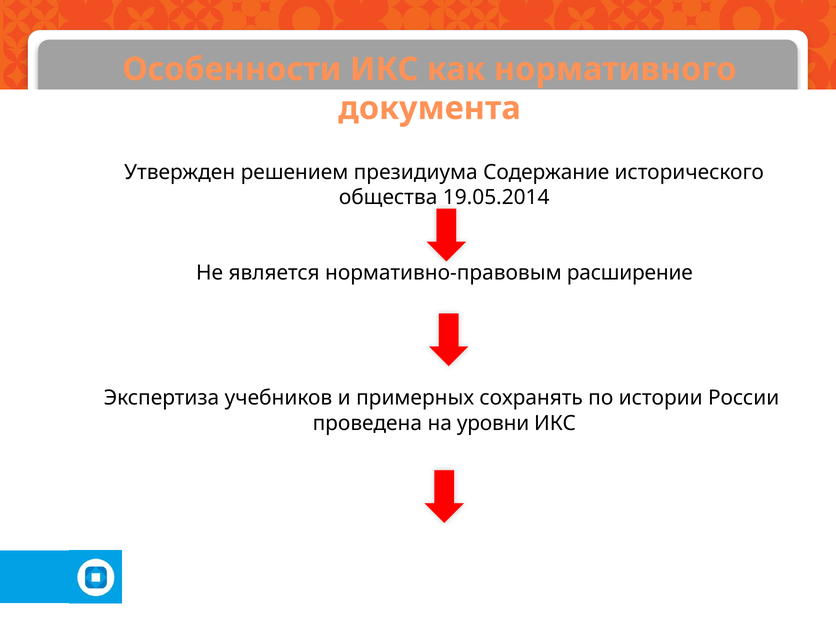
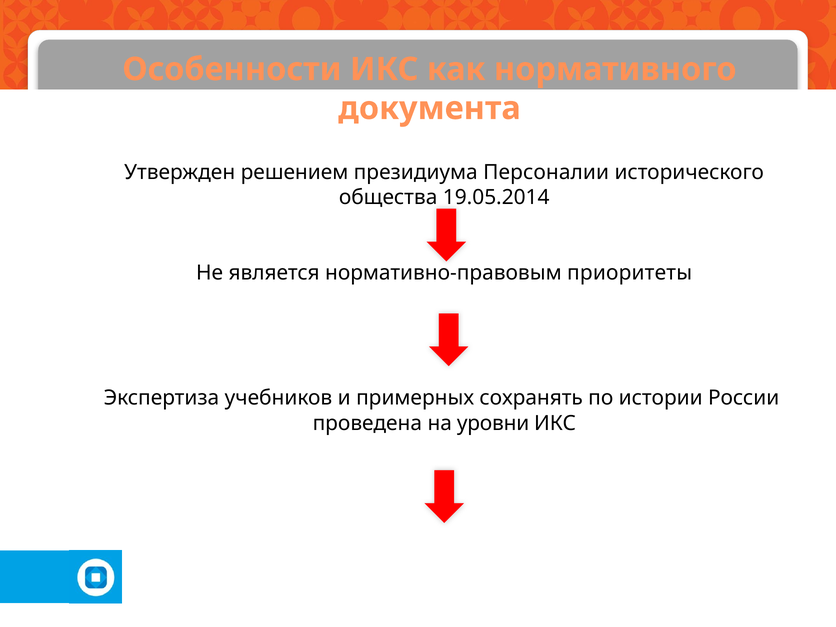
Содержание: Содержание -> Персоналии
расширение: расширение -> приоритеты
